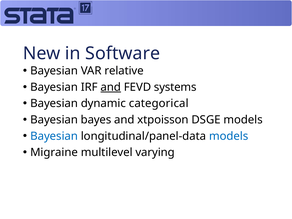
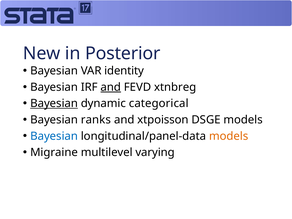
Software: Software -> Posterior
relative: relative -> identity
systems: systems -> xtnbreg
Bayesian at (54, 103) underline: none -> present
bayes: bayes -> ranks
models at (229, 136) colour: blue -> orange
